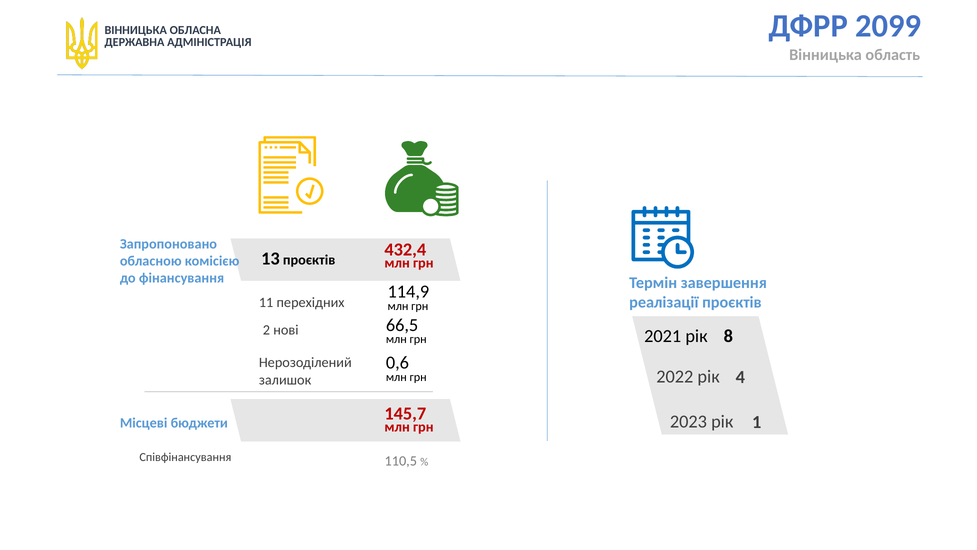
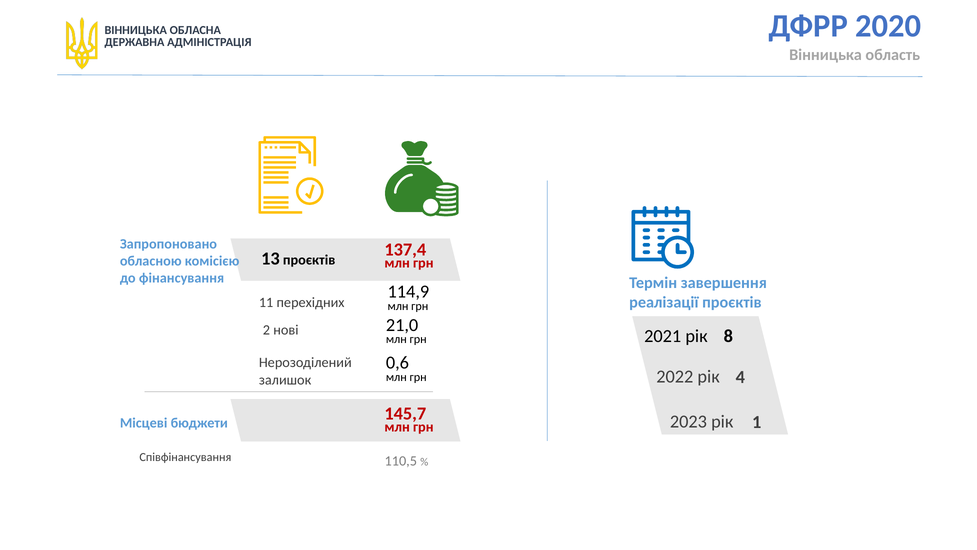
2099: 2099 -> 2020
432,4: 432,4 -> 137,4
66,5: 66,5 -> 21,0
